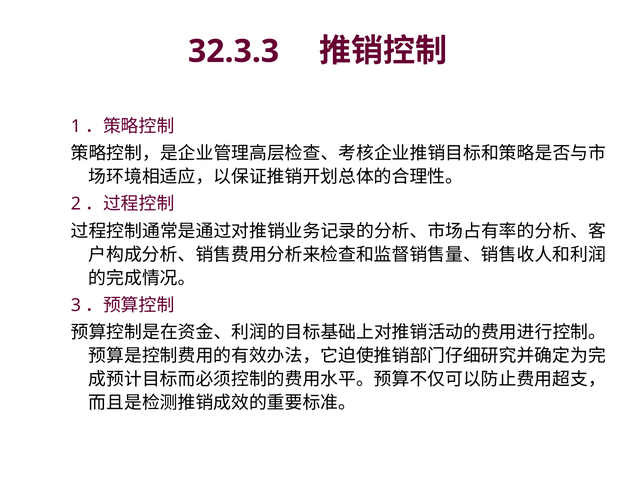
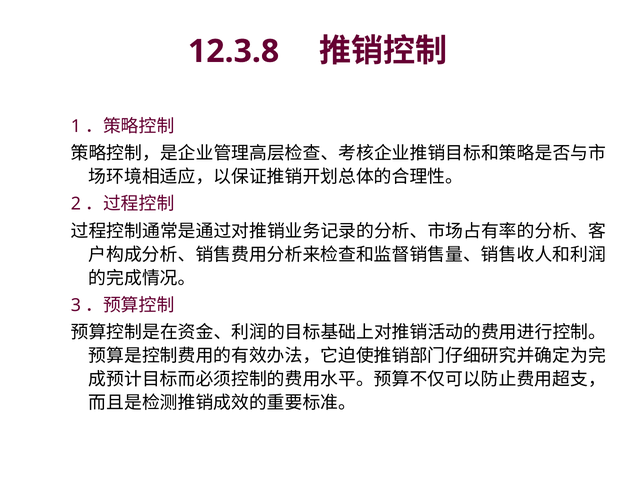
32.3.3: 32.3.3 -> 12.3.8
